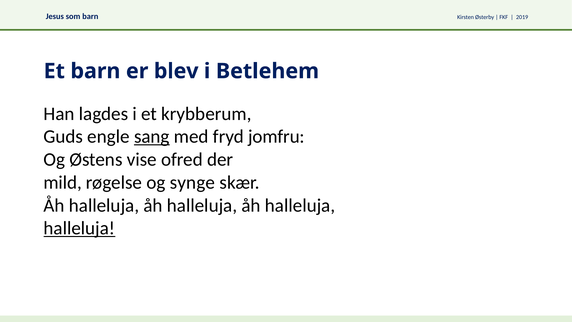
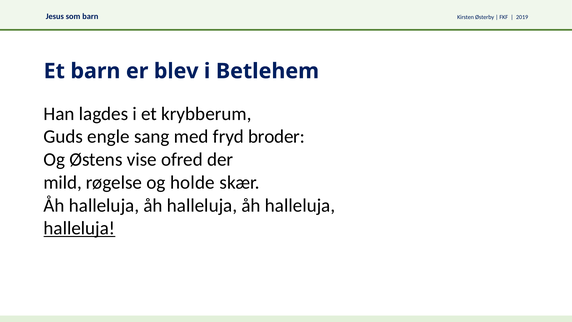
sang underline: present -> none
jomfru: jomfru -> broder
synge: synge -> holde
